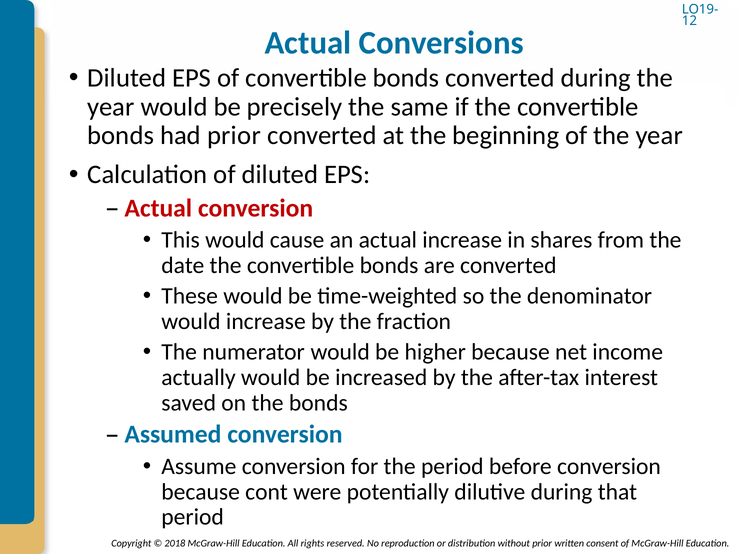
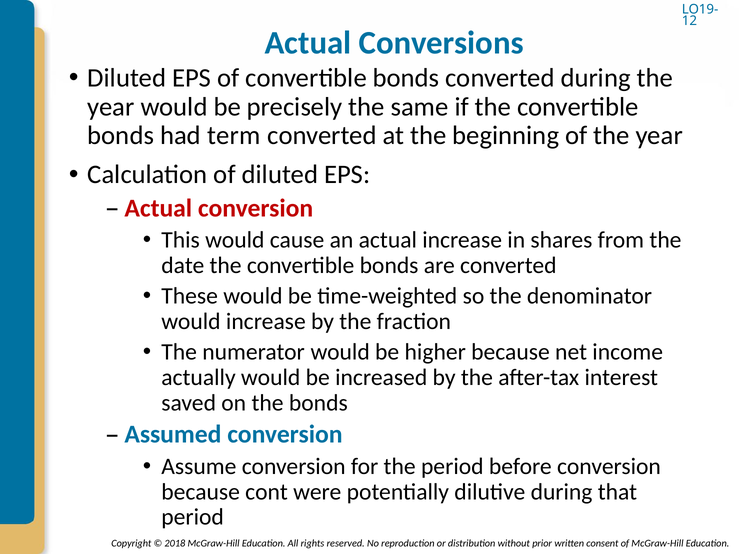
had prior: prior -> term
